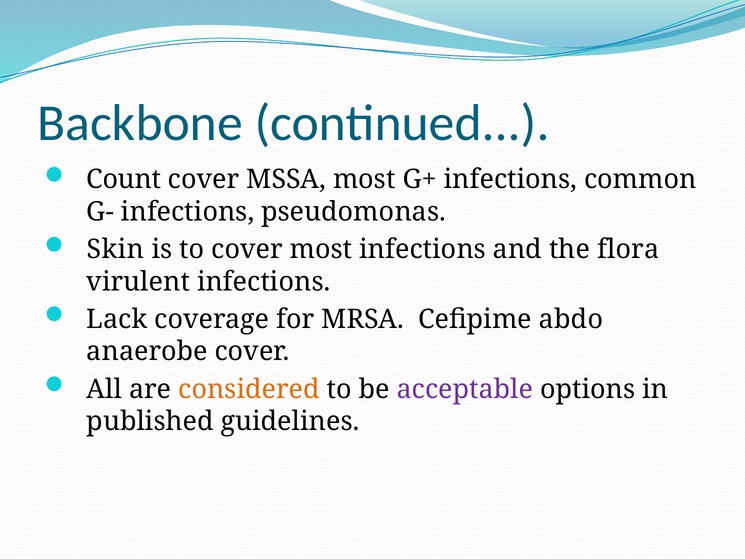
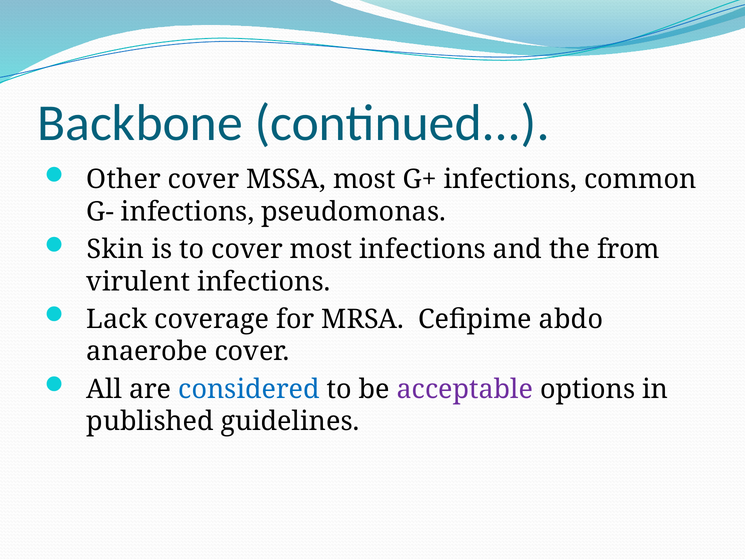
Count: Count -> Other
flora: flora -> from
considered colour: orange -> blue
